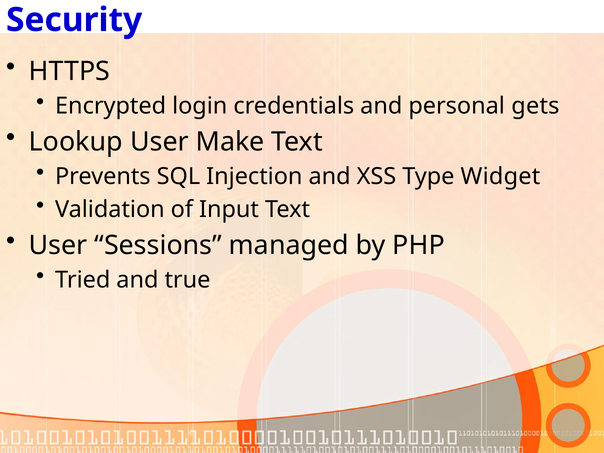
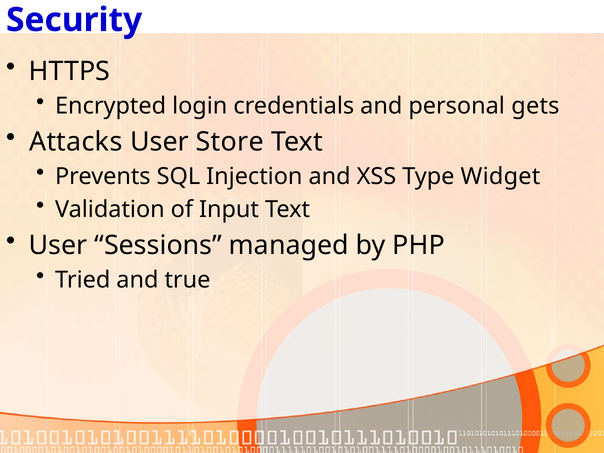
Lookup: Lookup -> Attacks
Make: Make -> Store
